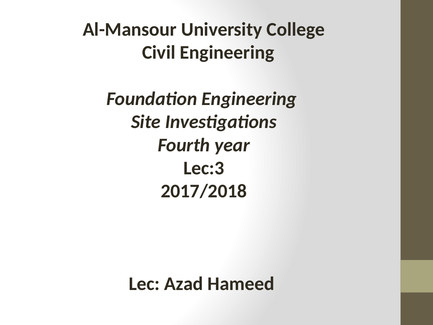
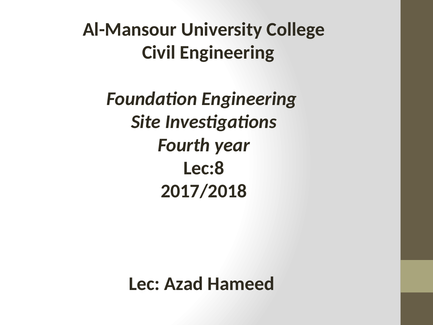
Lec:3: Lec:3 -> Lec:8
